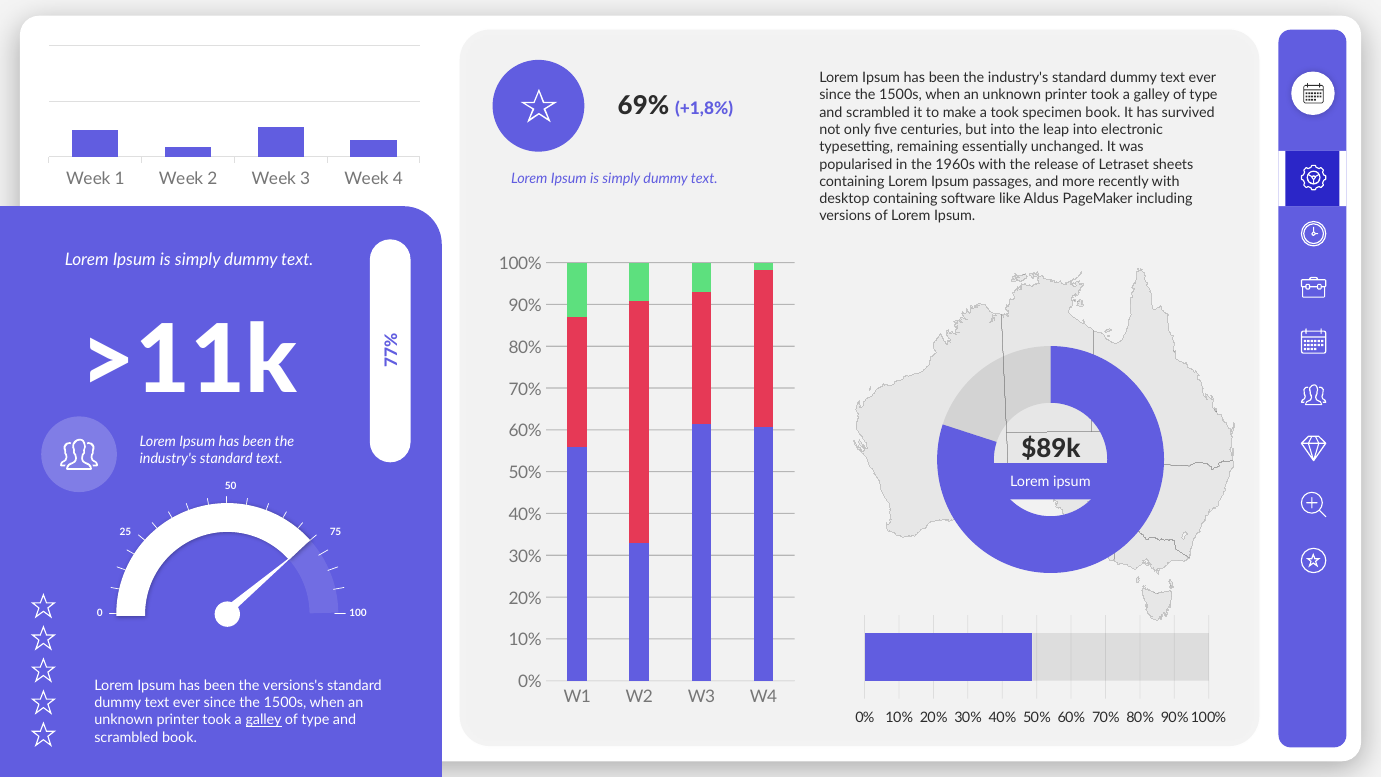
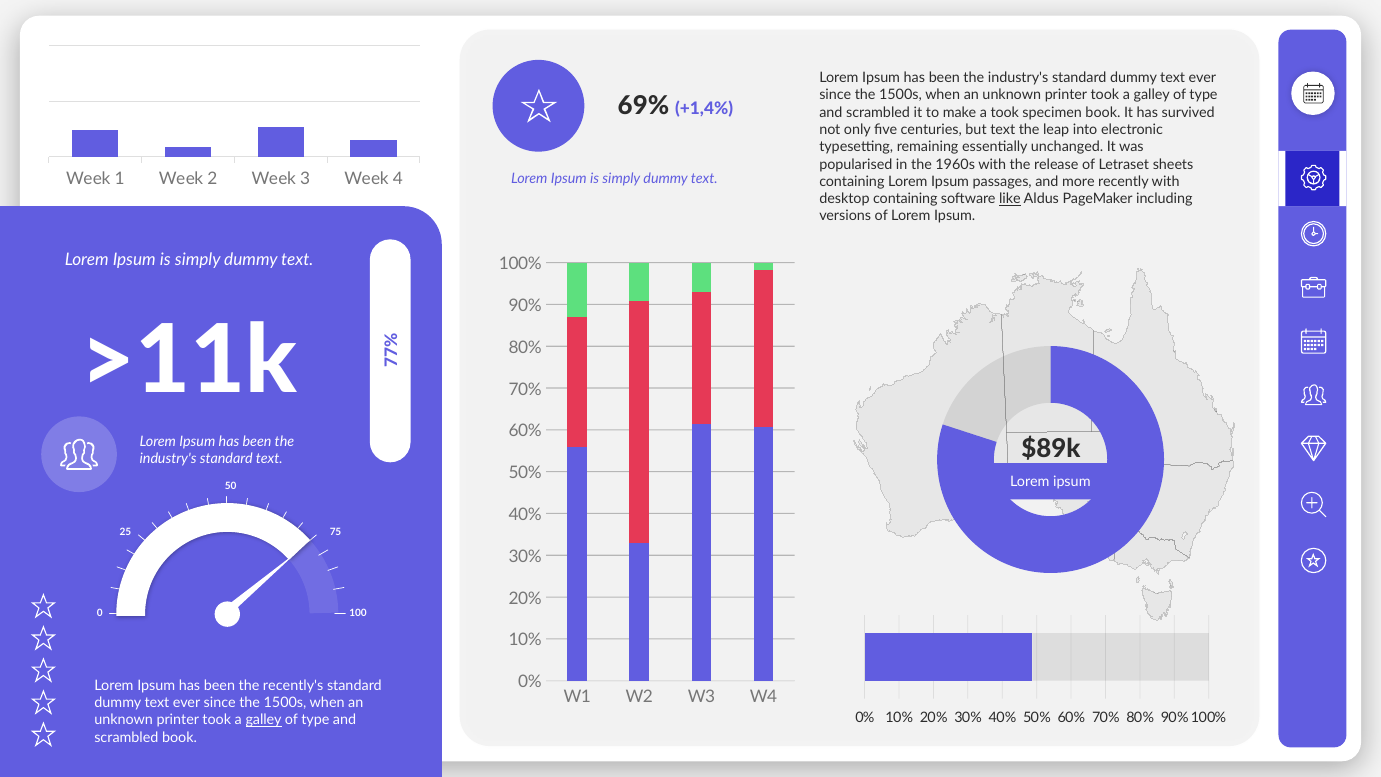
+1,8%: +1,8% -> +1,4%
but into: into -> text
like underline: none -> present
versions's: versions's -> recently's
